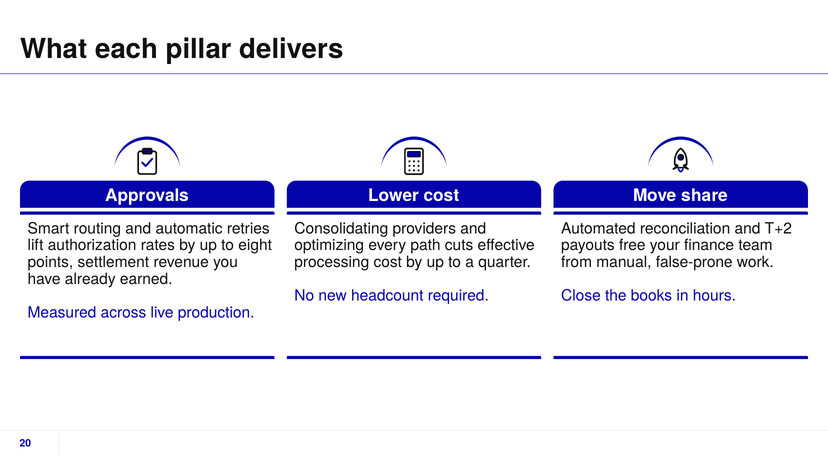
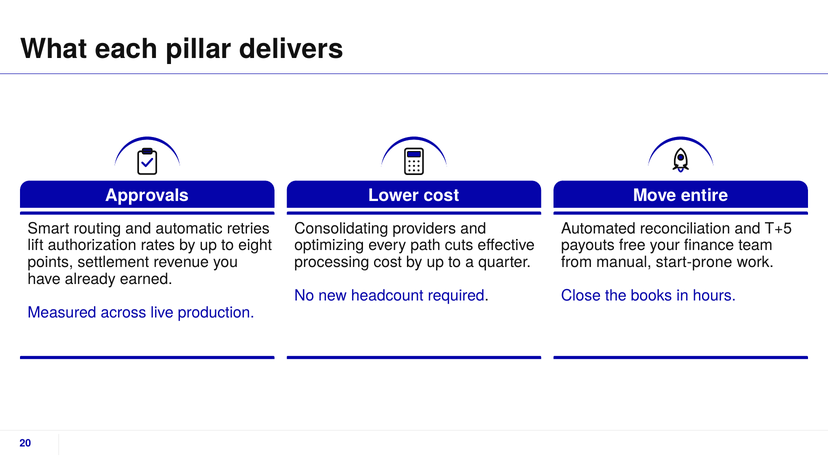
share: share -> entire
T+2: T+2 -> T+5
false-prone: false-prone -> start-prone
